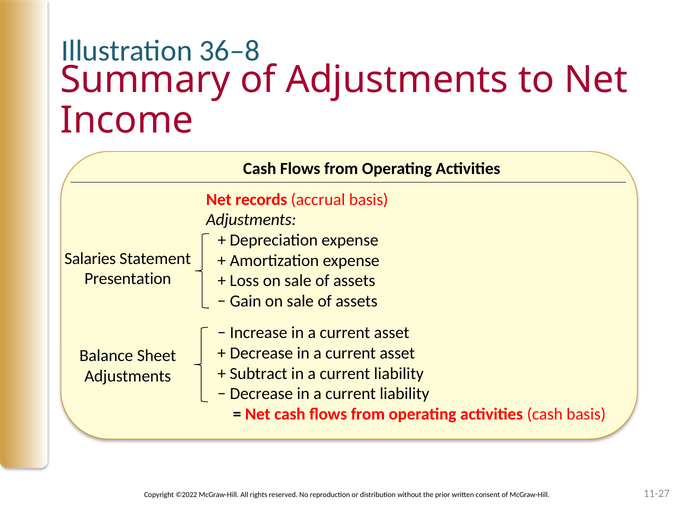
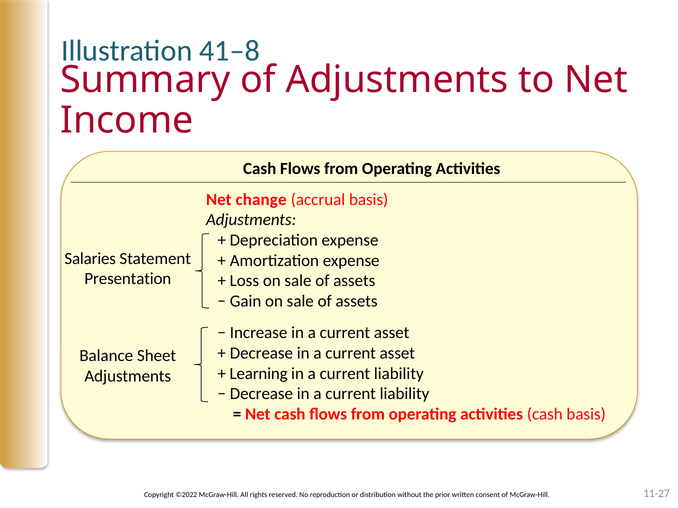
36–8: 36–8 -> 41–8
records: records -> change
Subtract: Subtract -> Learning
